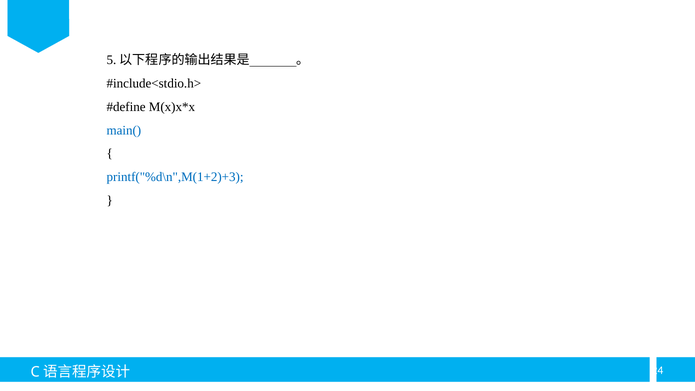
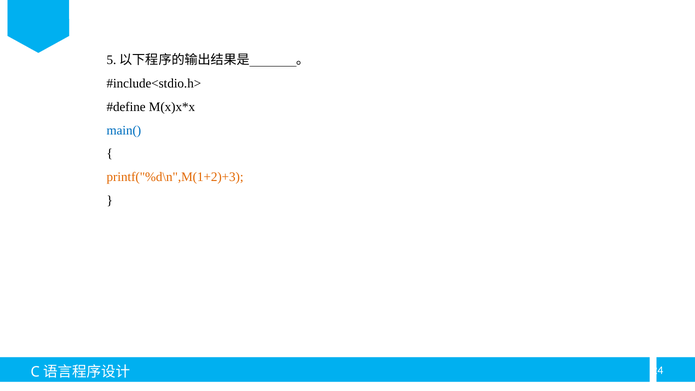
printf("%d\n",M(1+2)+3 colour: blue -> orange
